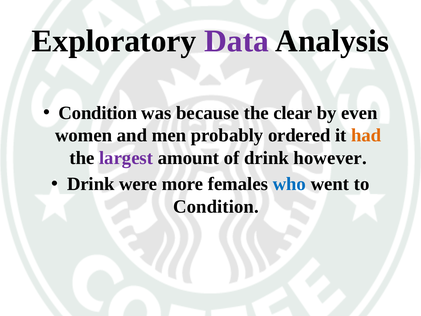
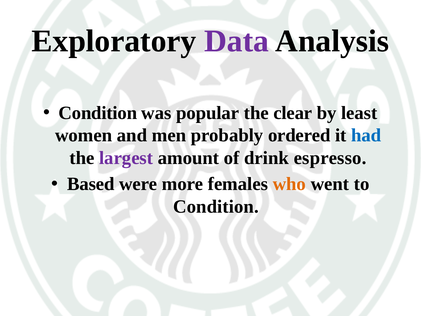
because: because -> popular
even: even -> least
had colour: orange -> blue
however: however -> espresso
Drink at (91, 184): Drink -> Based
who colour: blue -> orange
